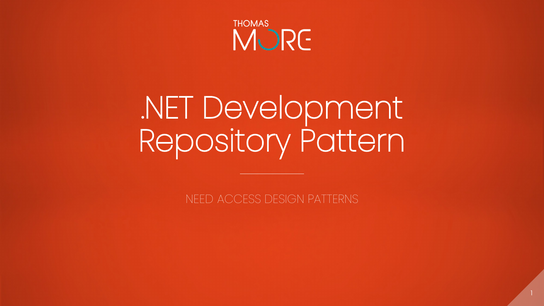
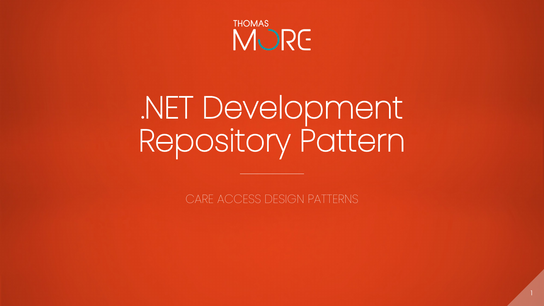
NEED: NEED -> CARE
